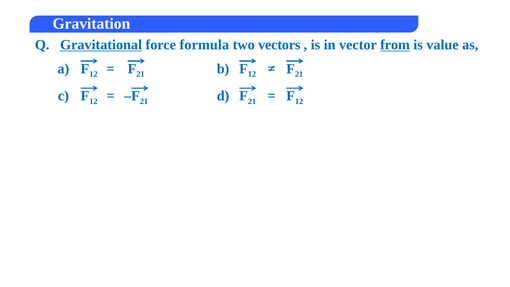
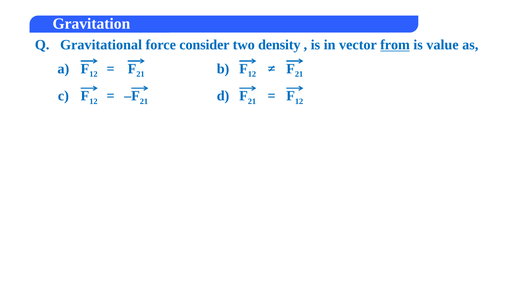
Gravitational underline: present -> none
formula: formula -> consider
vectors: vectors -> density
